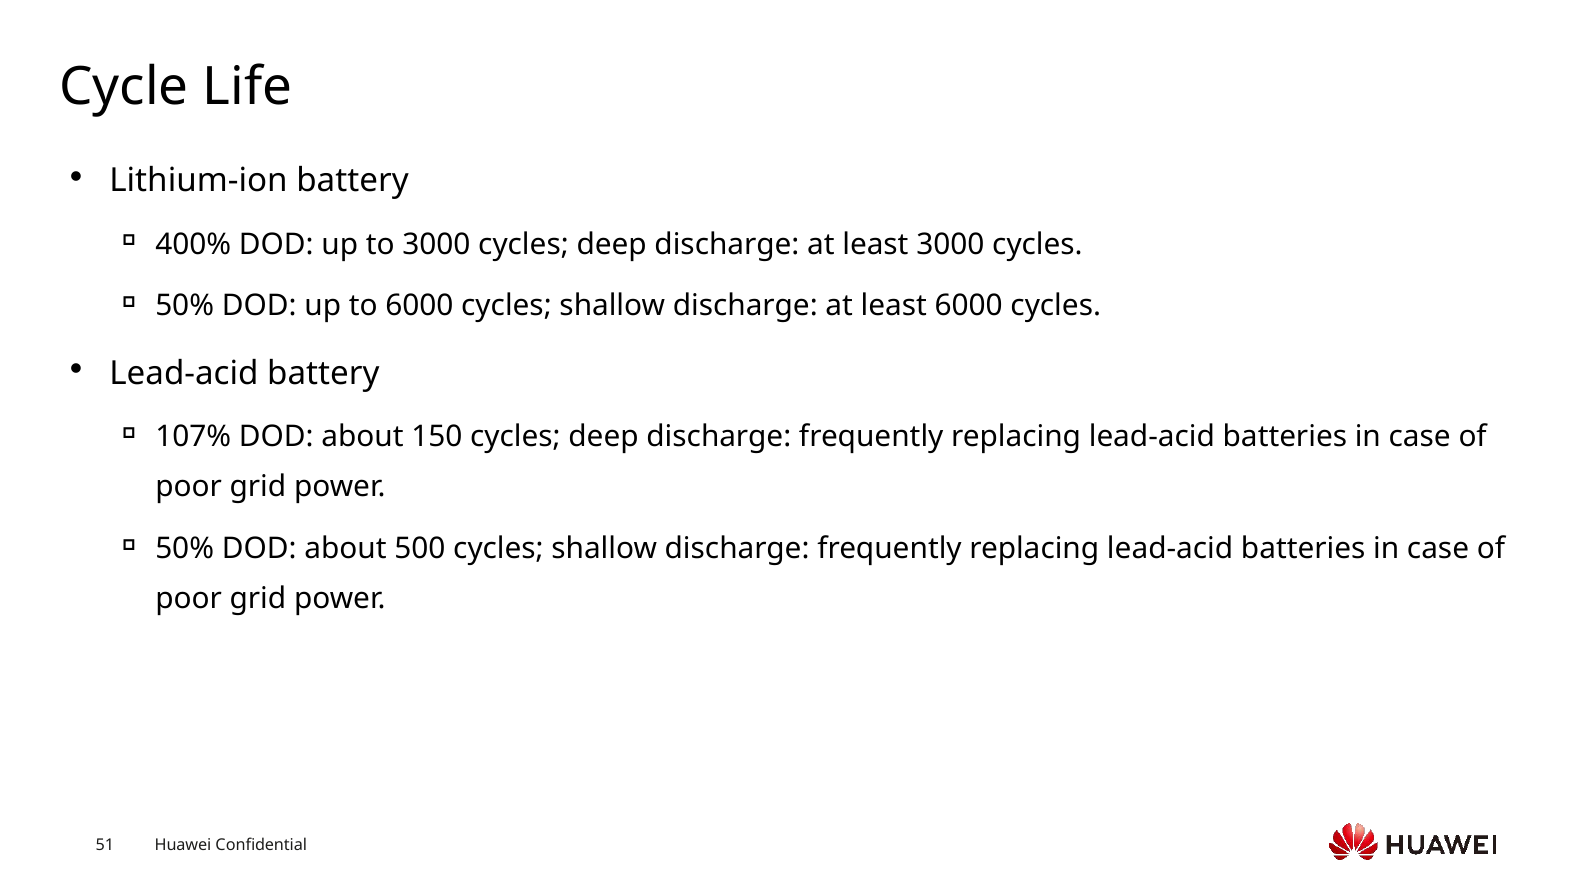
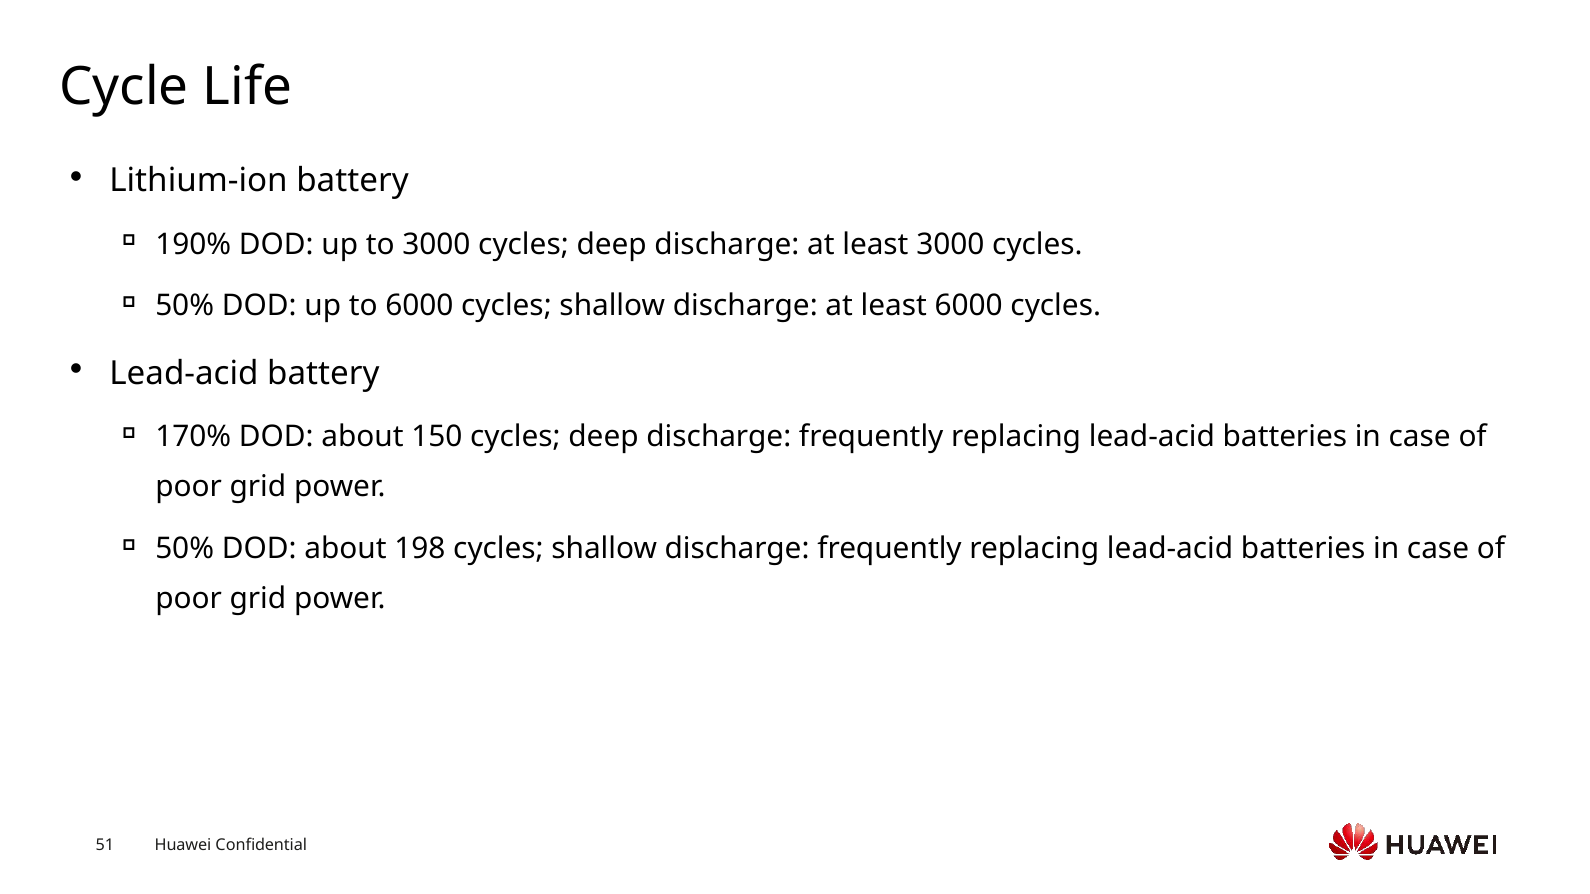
400%: 400% -> 190%
107%: 107% -> 170%
500: 500 -> 198
